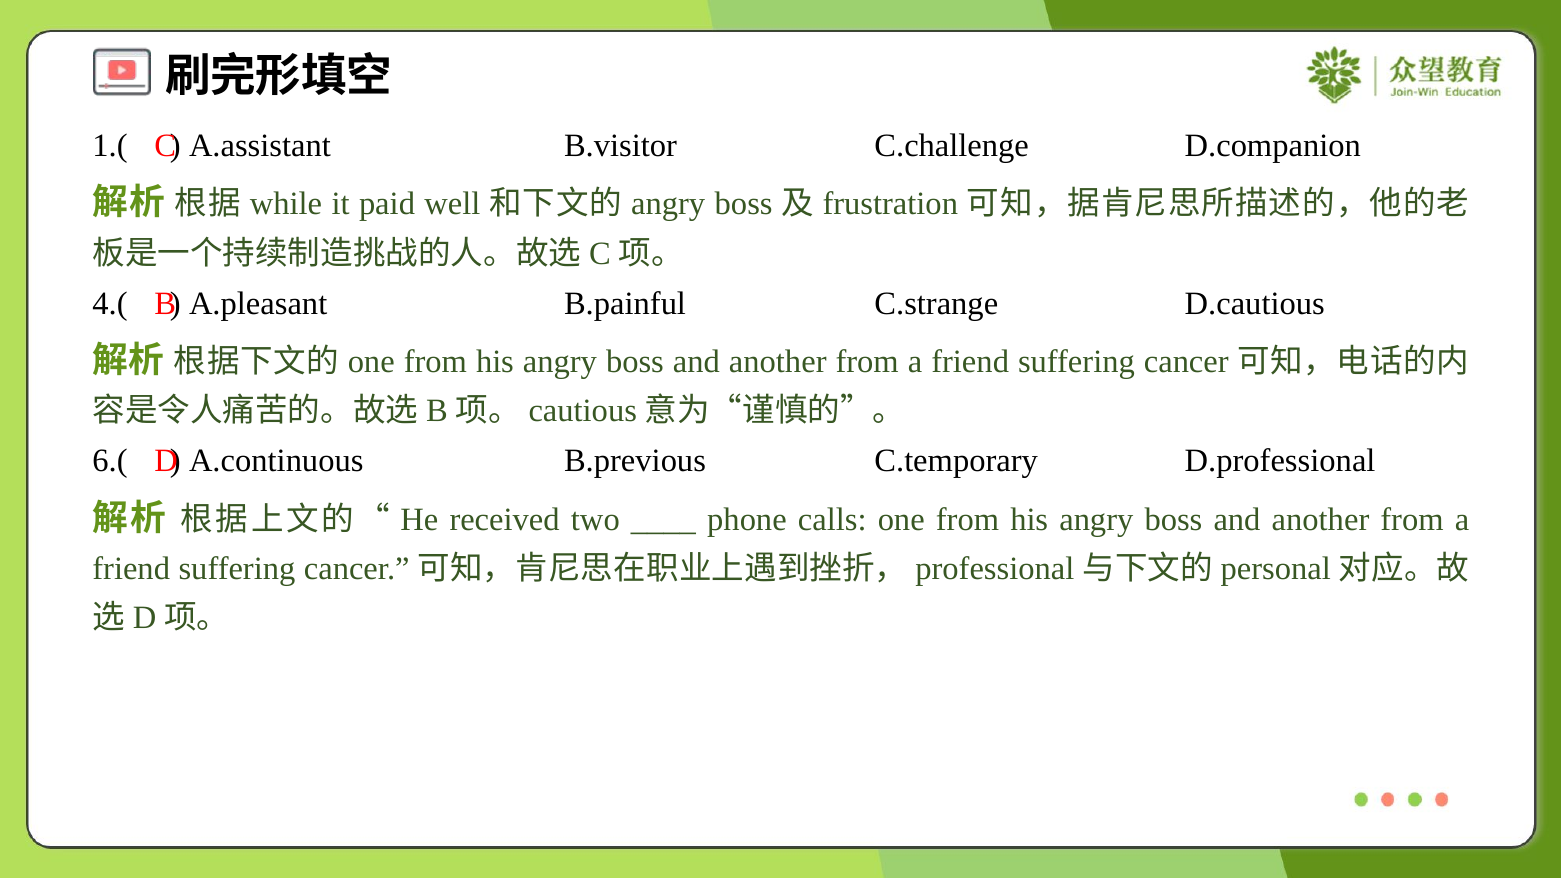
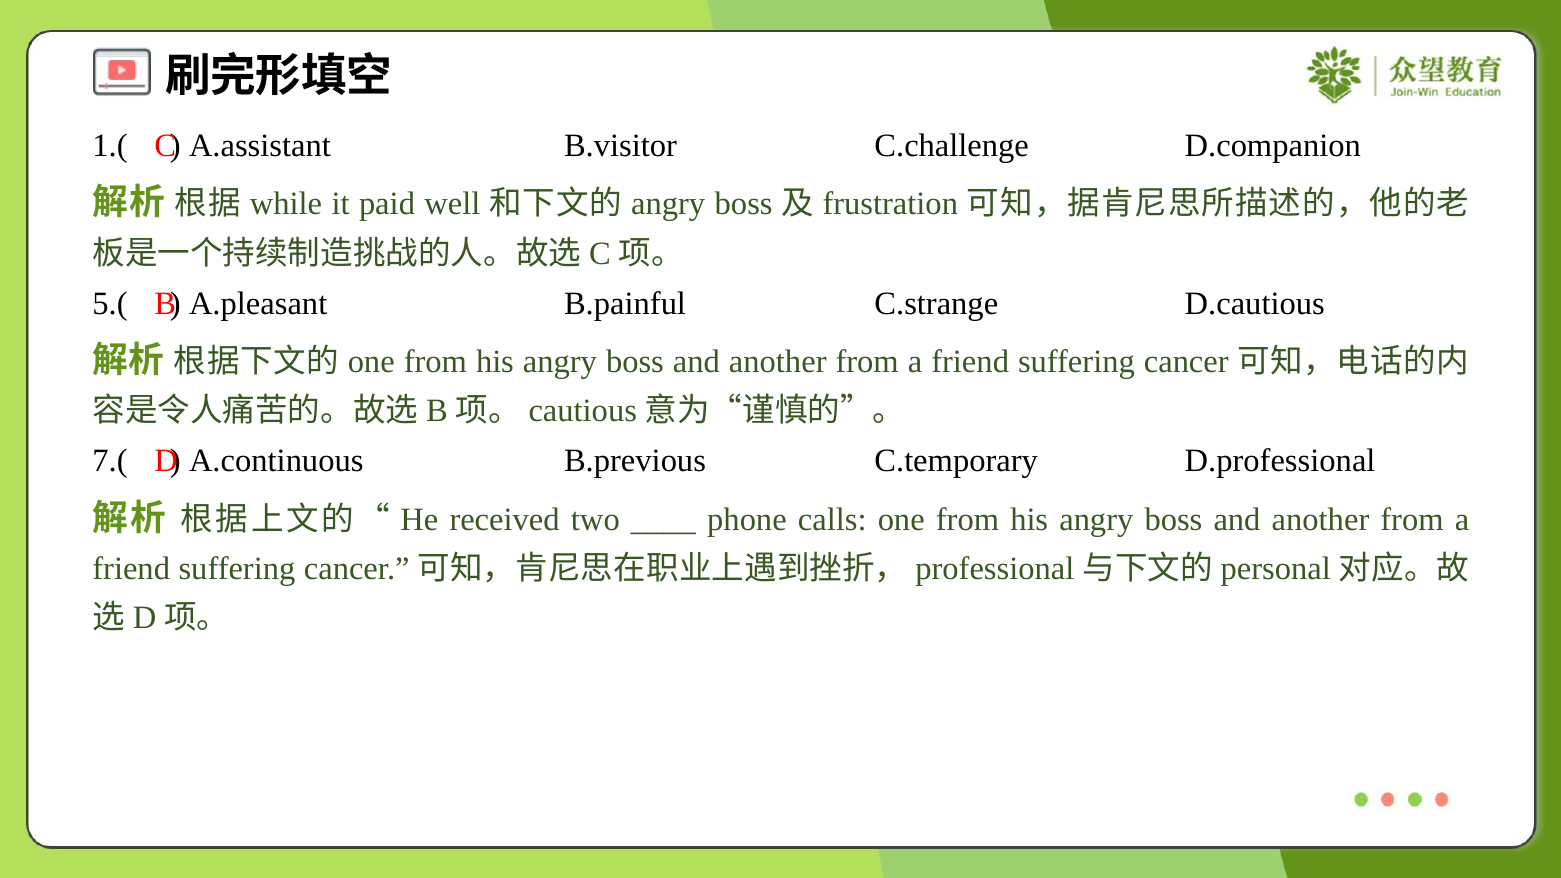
4.(: 4.( -> 5.(
6.(: 6.( -> 7.(
